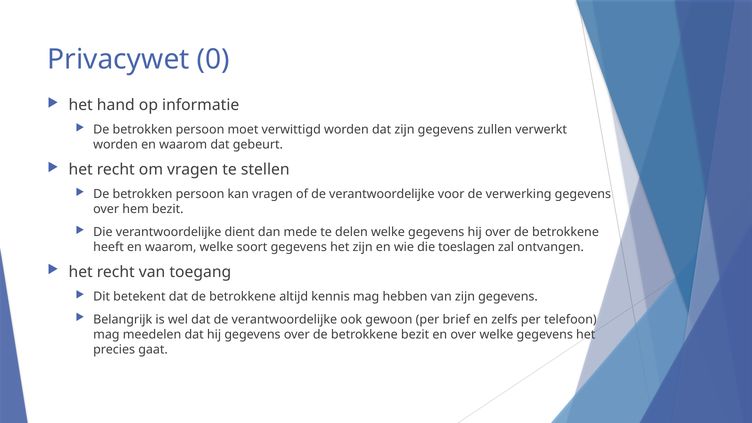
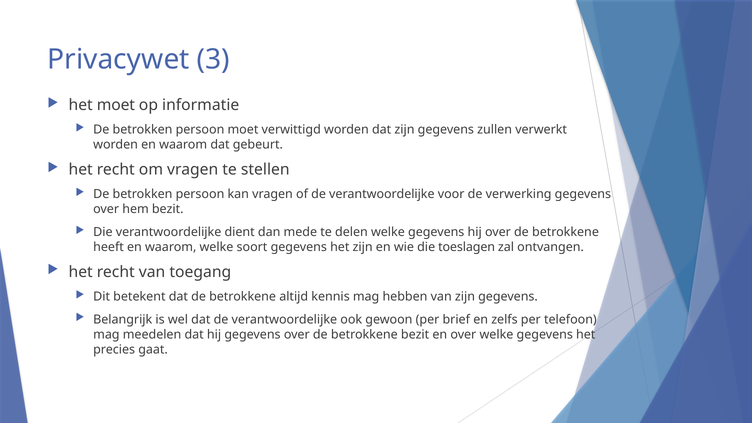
0: 0 -> 3
het hand: hand -> moet
